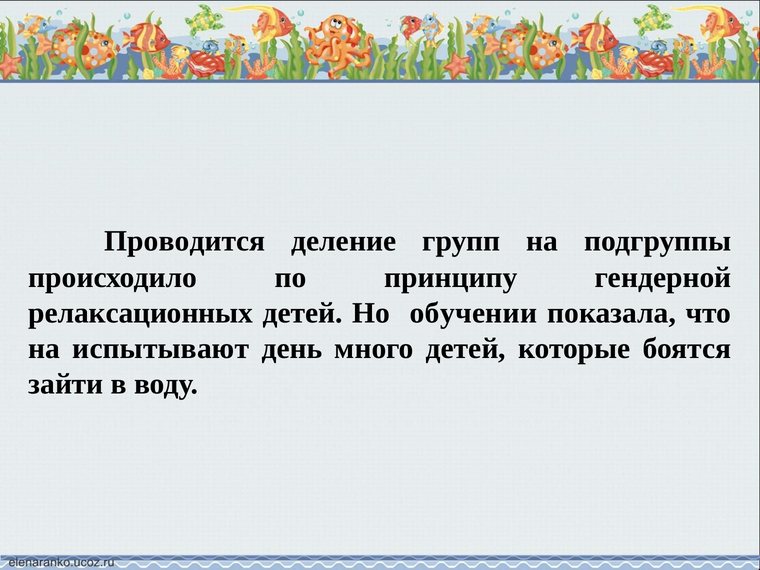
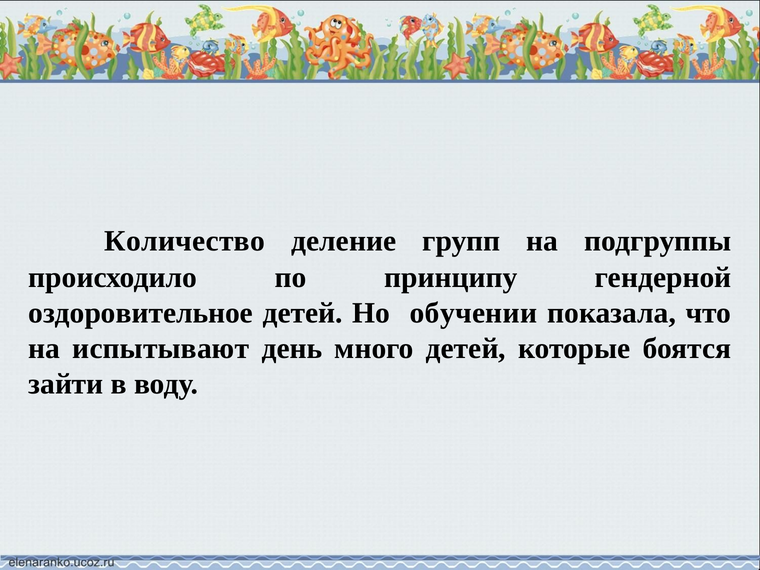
Проводится: Проводится -> Количество
релаксационных: релаксационных -> оздоровительное
